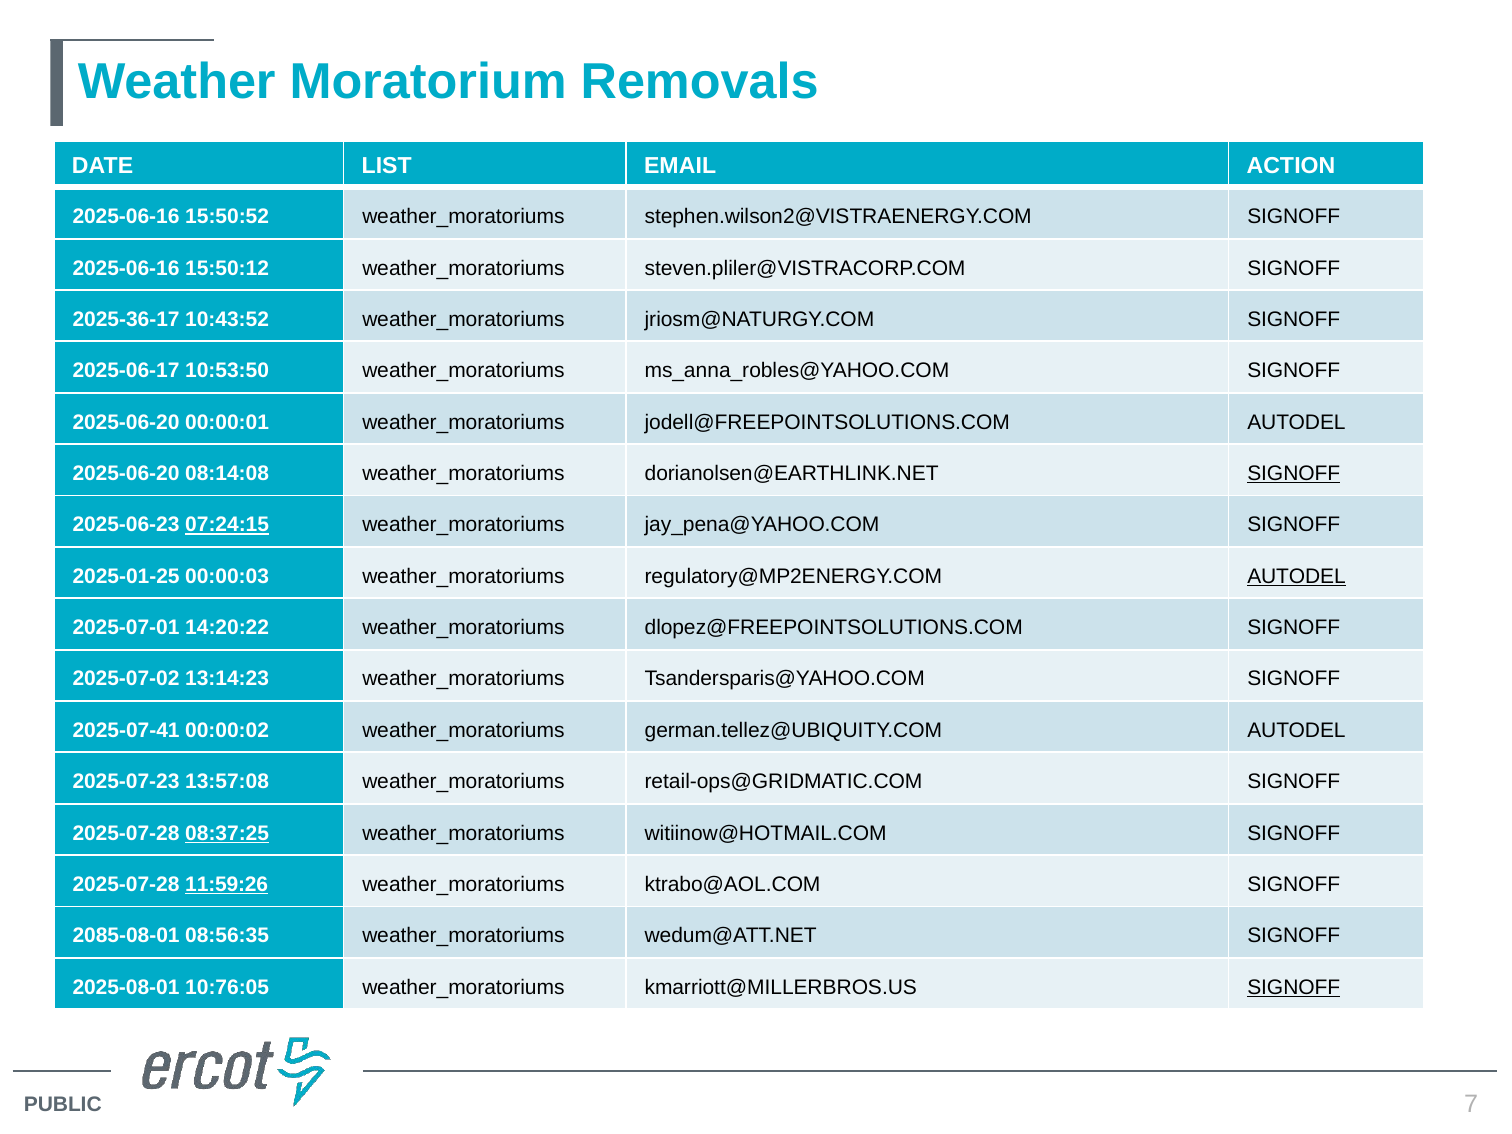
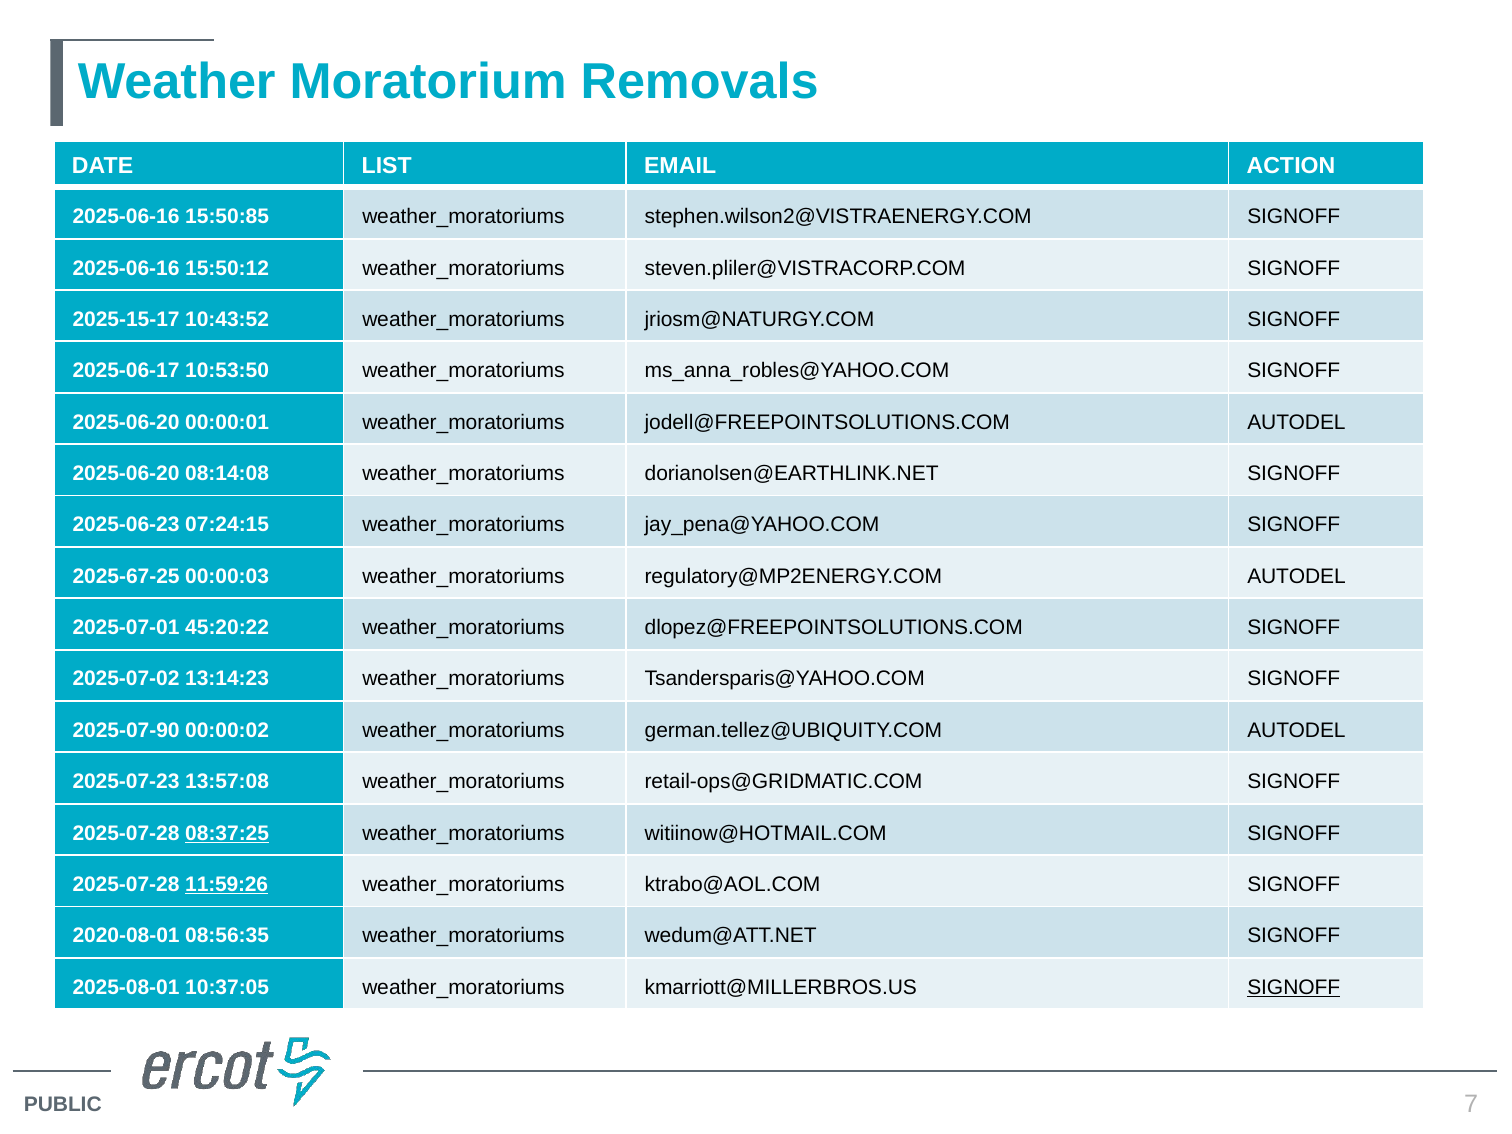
15:50:52: 15:50:52 -> 15:50:85
2025-36-17: 2025-36-17 -> 2025-15-17
SIGNOFF at (1294, 474) underline: present -> none
07:24:15 underline: present -> none
2025-01-25: 2025-01-25 -> 2025-67-25
AUTODEL at (1297, 576) underline: present -> none
14:20:22: 14:20:22 -> 45:20:22
2025-07-41: 2025-07-41 -> 2025-07-90
2085-08-01: 2085-08-01 -> 2020-08-01
10:76:05: 10:76:05 -> 10:37:05
